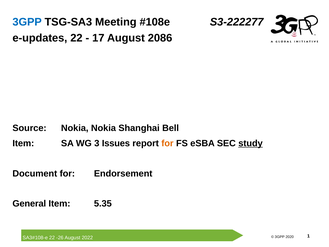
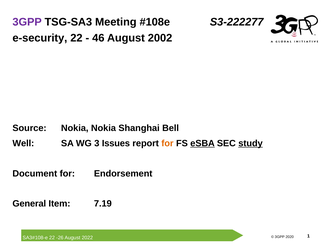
3GPP at (27, 22) colour: blue -> purple
e-updates: e-updates -> e-security
17: 17 -> 46
2086: 2086 -> 2002
Item at (23, 143): Item -> Well
eSBA underline: none -> present
5.35: 5.35 -> 7.19
